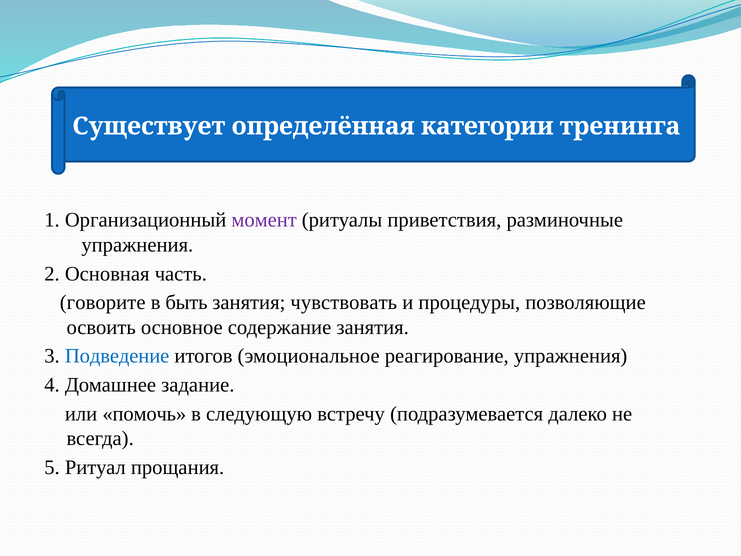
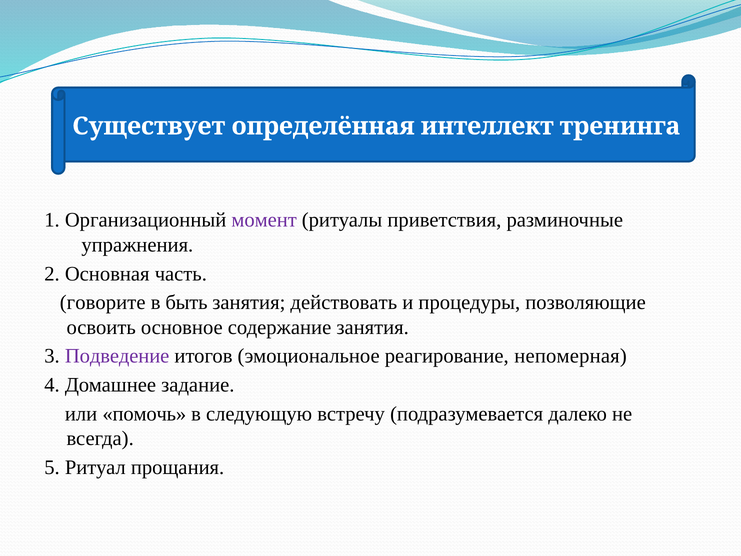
категории: категории -> интеллект
чувствовать: чувствовать -> действовать
Подведение colour: blue -> purple
реагирование упражнения: упражнения -> непомерная
